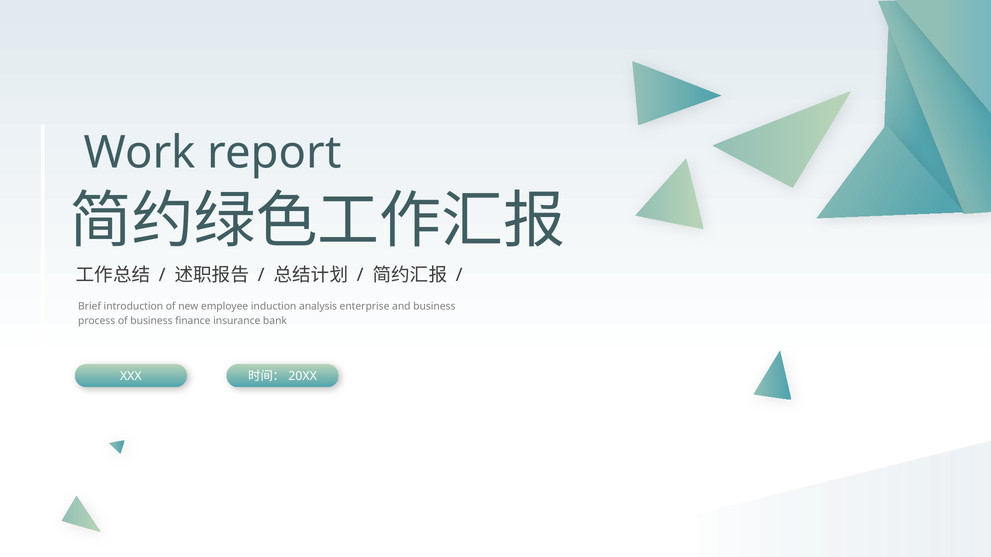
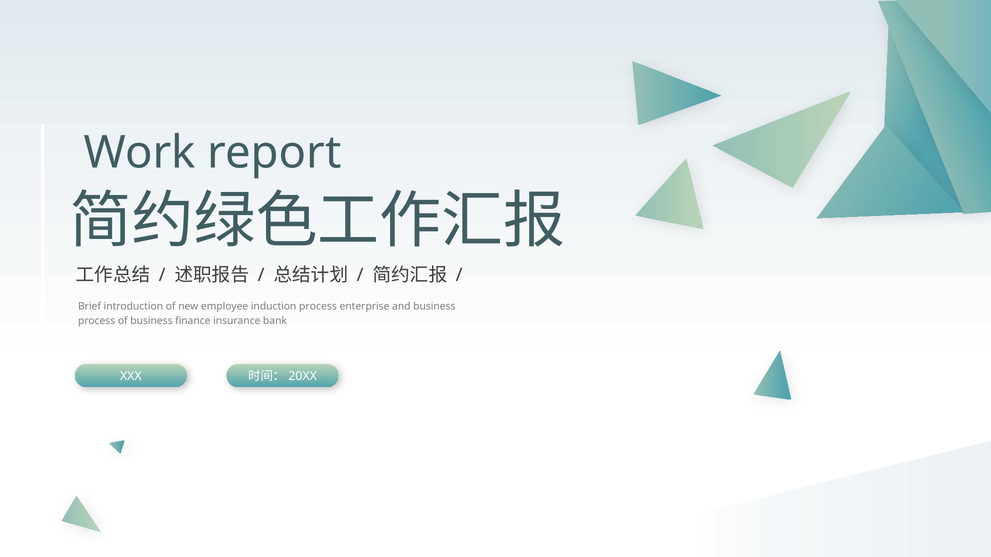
induction analysis: analysis -> process
